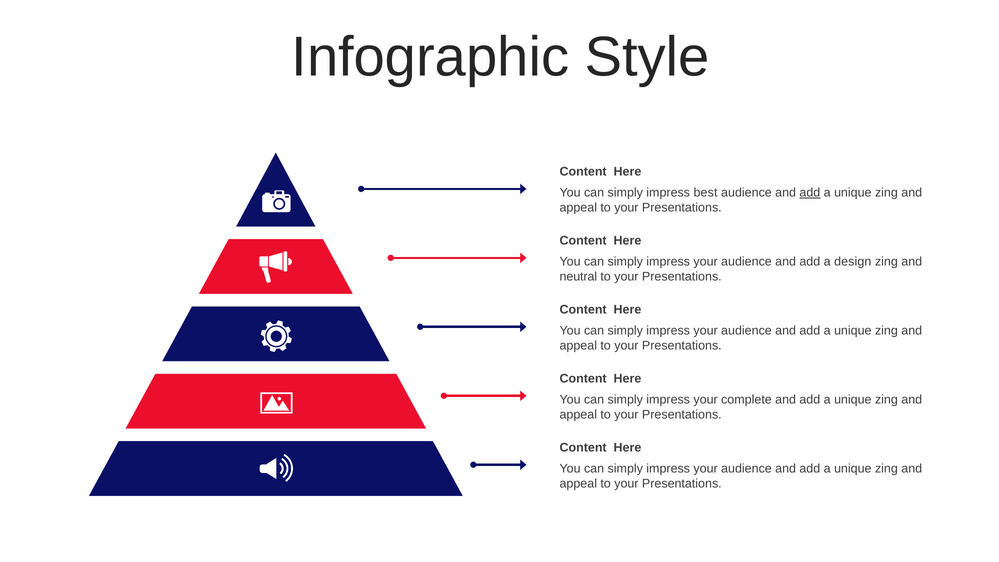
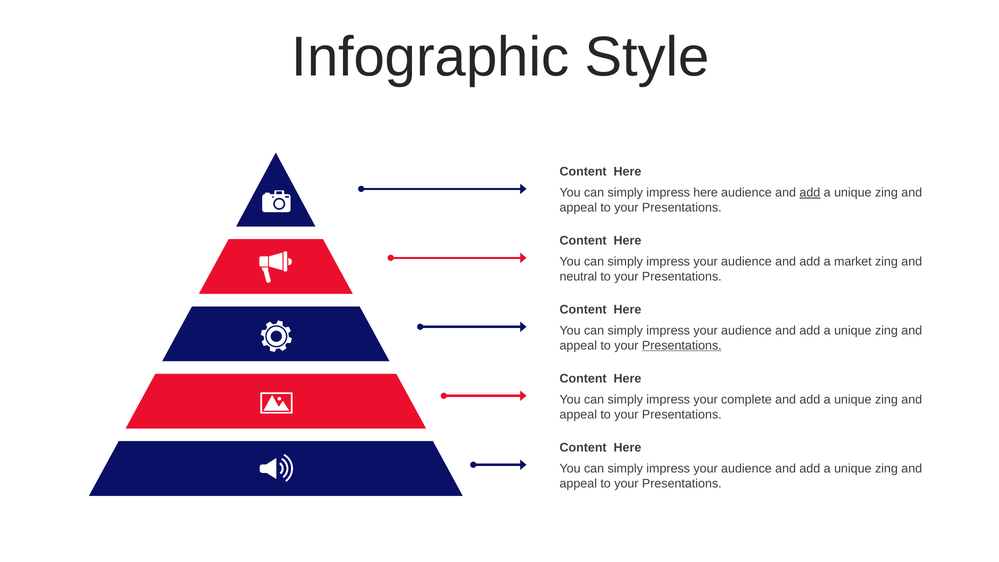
impress best: best -> here
design: design -> market
Presentations at (682, 345) underline: none -> present
